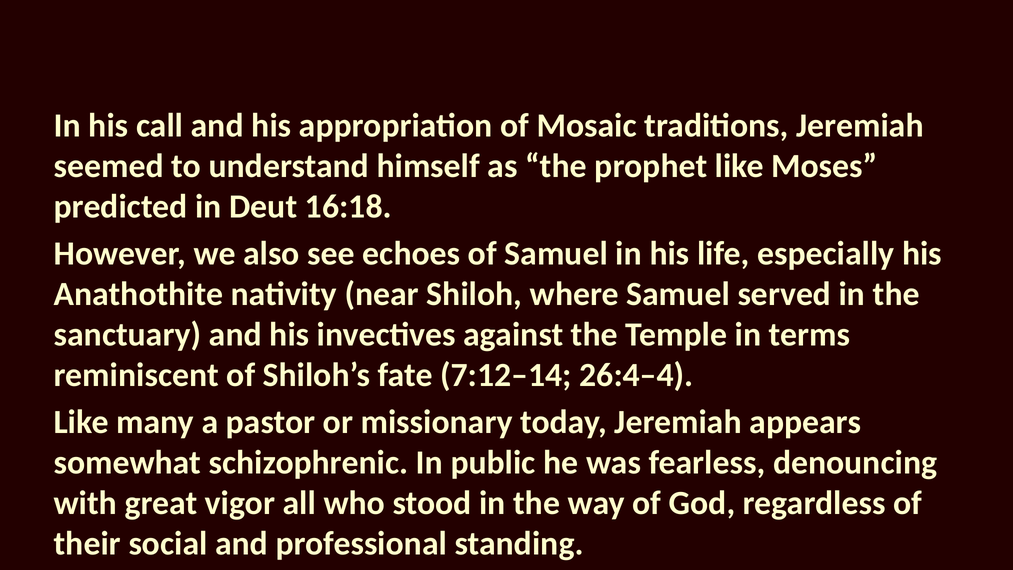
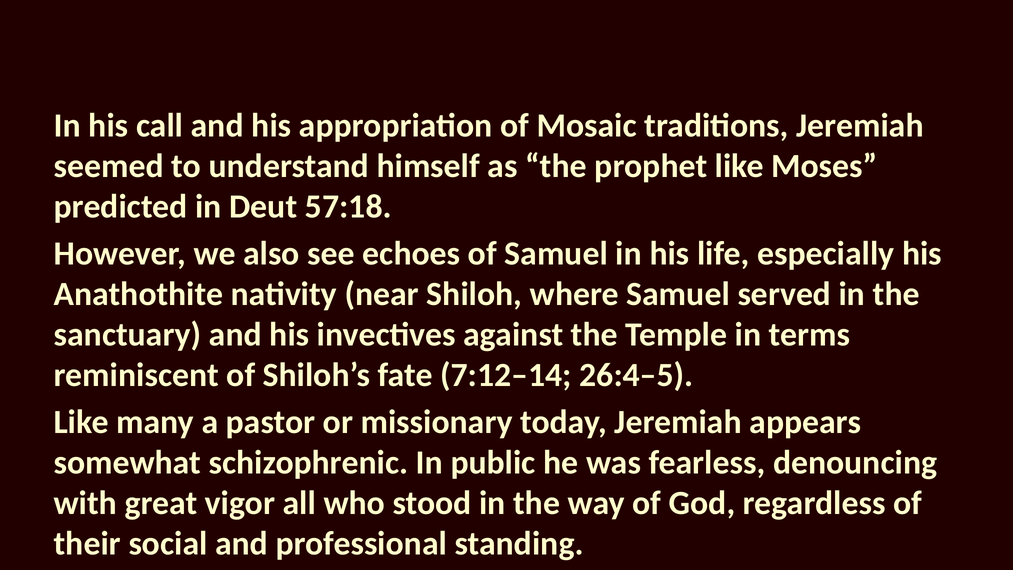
16:18: 16:18 -> 57:18
26:4–4: 26:4–4 -> 26:4–5
